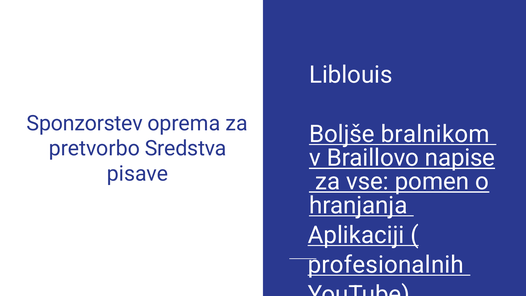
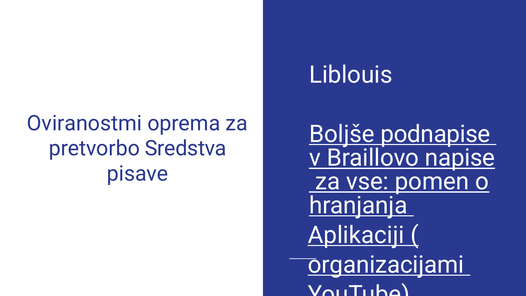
Sponzorstev: Sponzorstev -> Oviranostmi
bralnikom: bralnikom -> podnapise
profesionalnih: profesionalnih -> organizacijami
